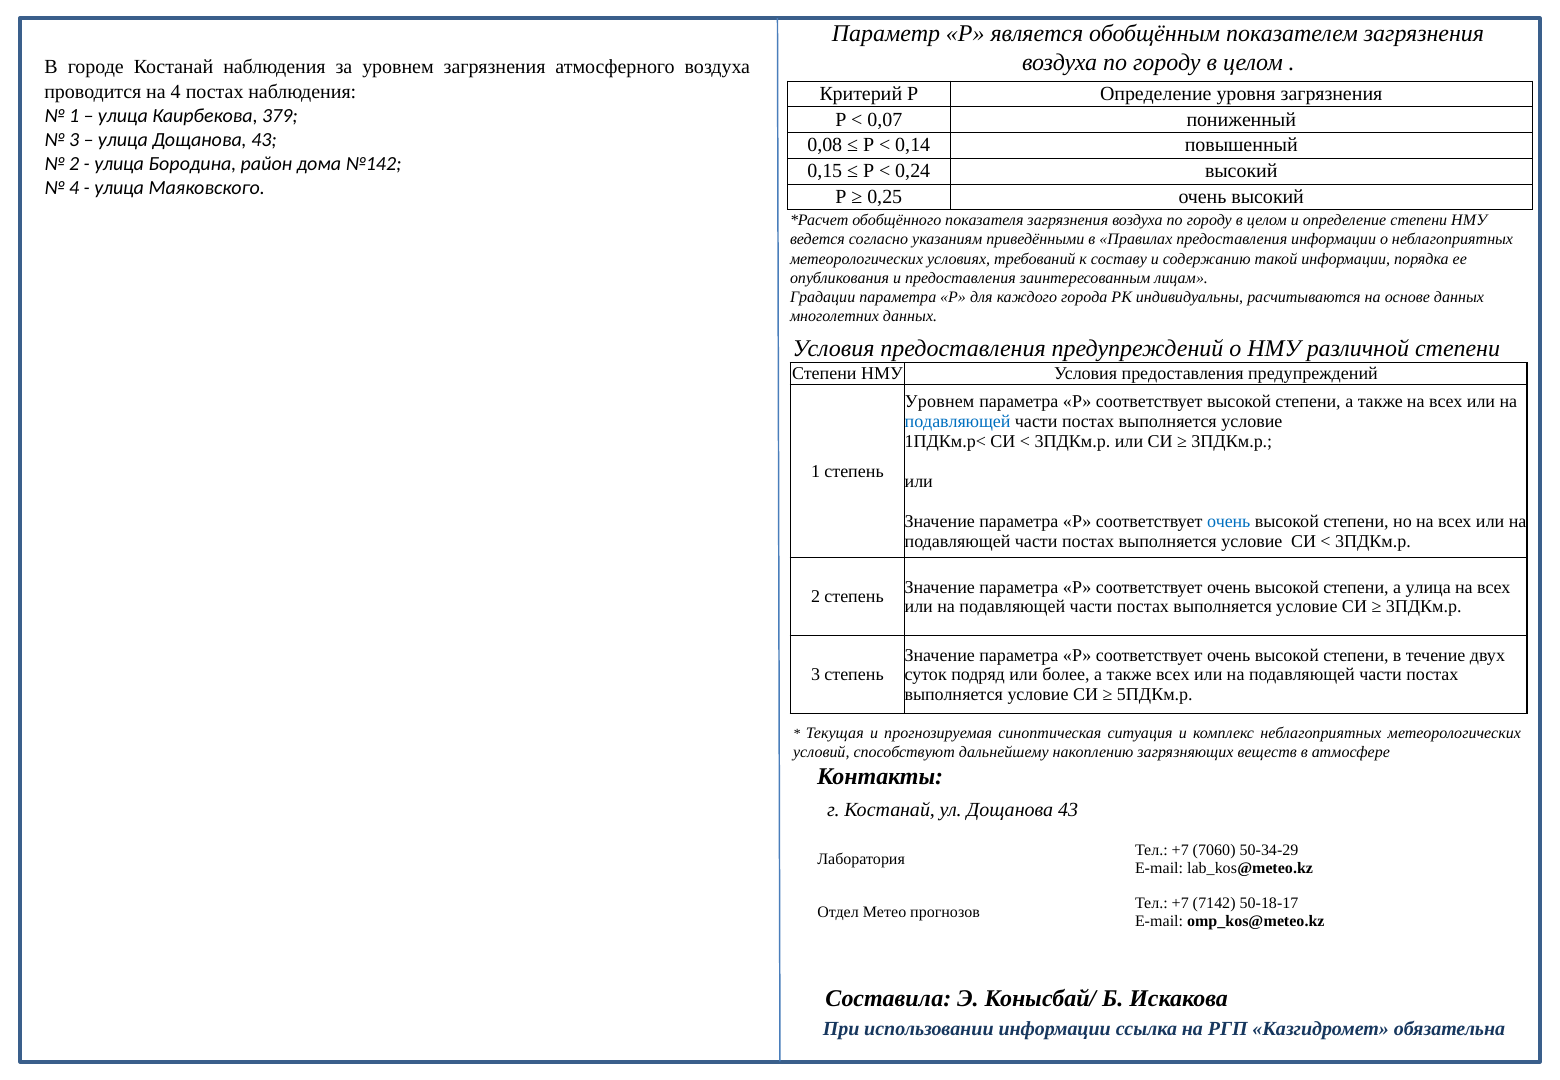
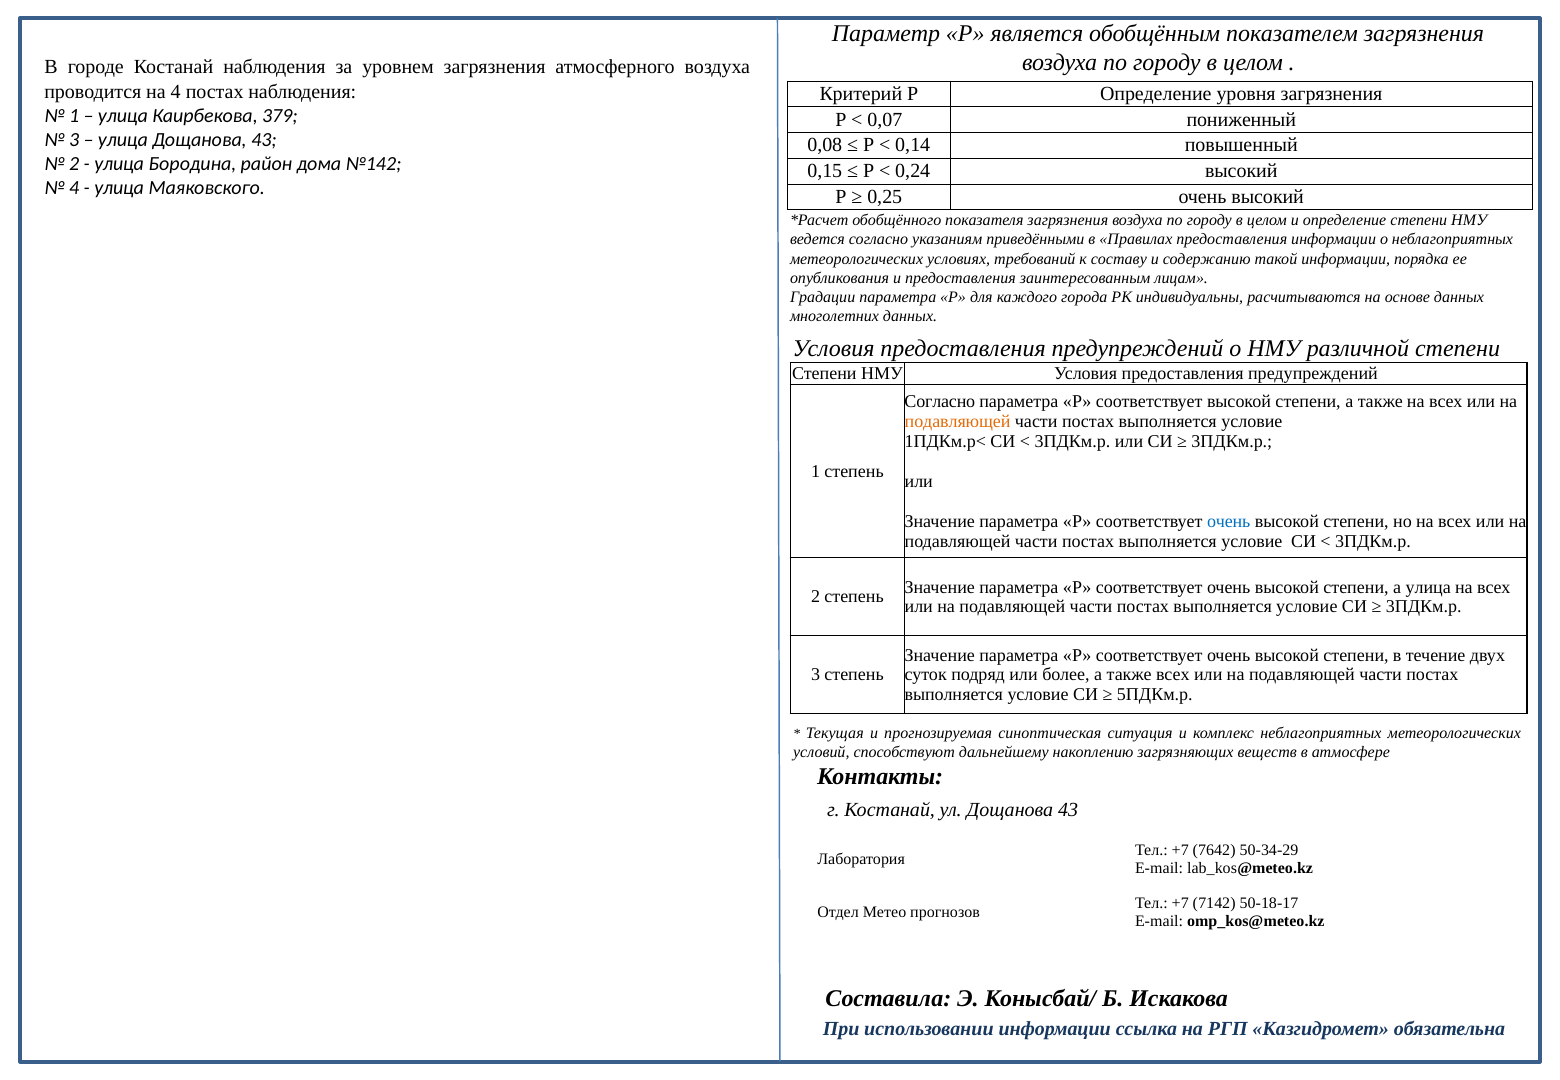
Уровнем at (940, 401): Уровнем -> Согласно
подавляющей at (958, 421) colour: blue -> orange
7060: 7060 -> 7642
